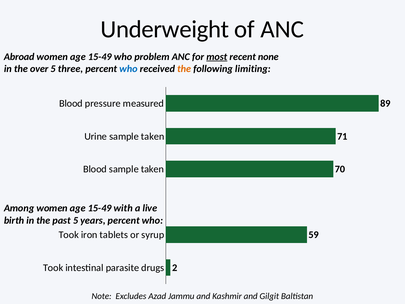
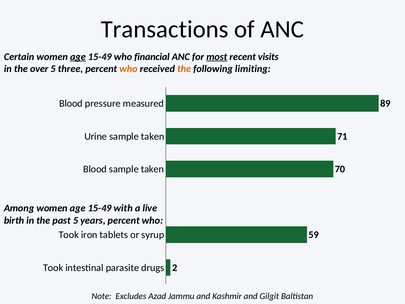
Underweight: Underweight -> Transactions
Abroad: Abroad -> Certain
age at (78, 57) underline: none -> present
problem: problem -> financial
none: none -> visits
who at (128, 69) colour: blue -> orange
